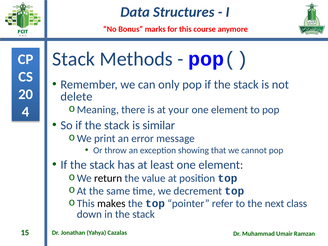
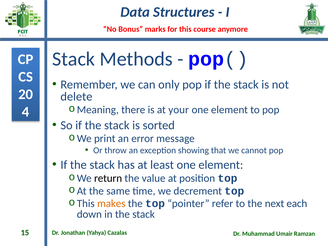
similar: similar -> sorted
makes colour: black -> orange
class: class -> each
